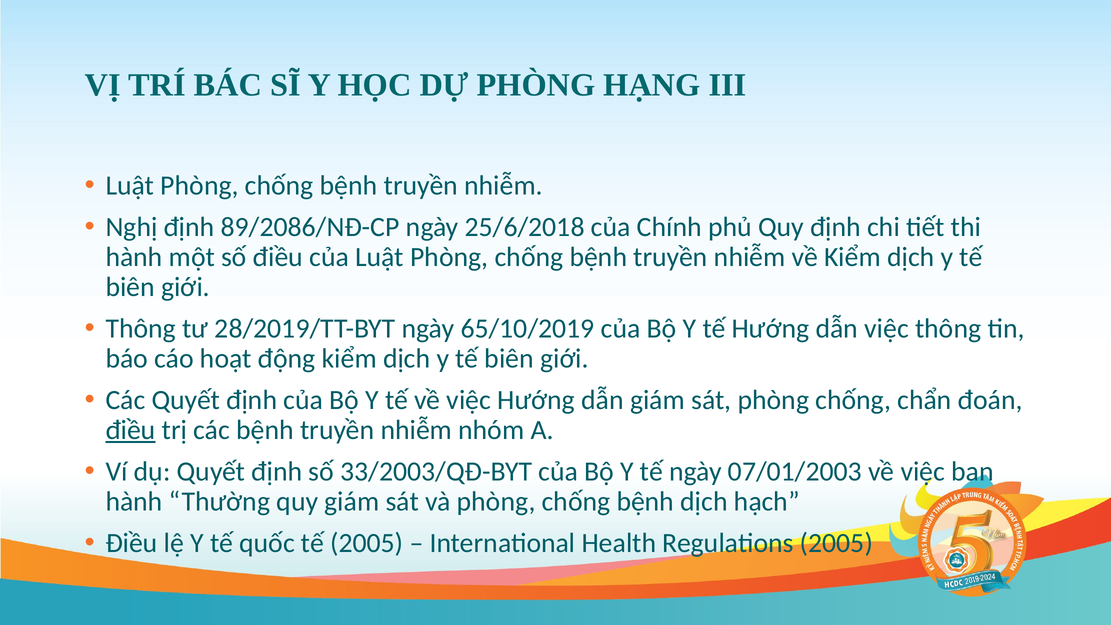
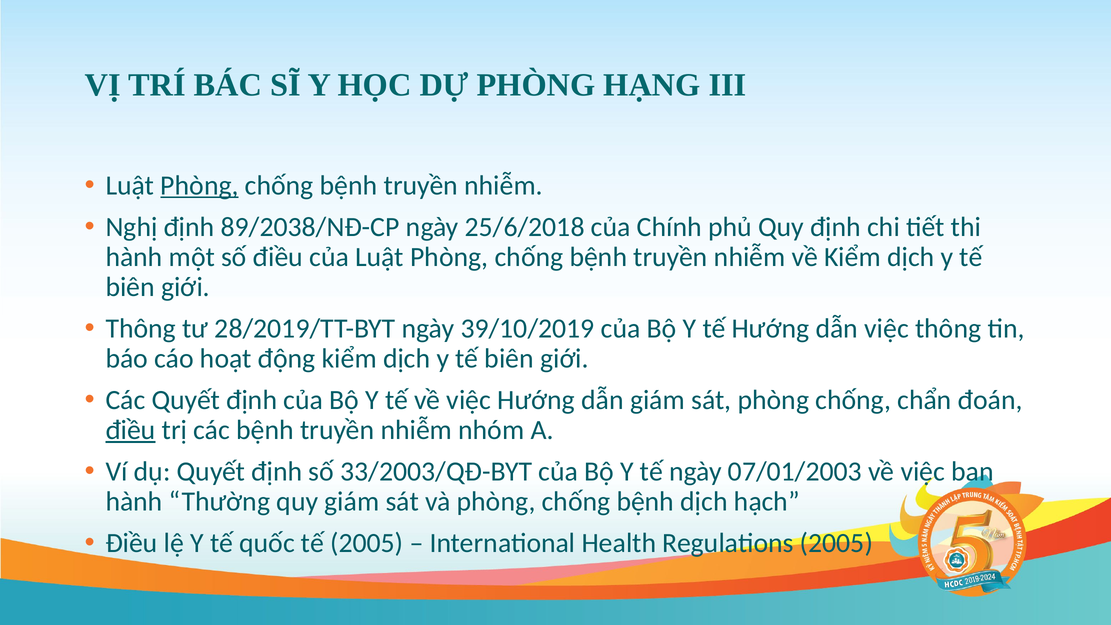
Phòng at (199, 185) underline: none -> present
89/2086/NĐ-CP: 89/2086/NĐ-CP -> 89/2038/NĐ-CP
65/10/2019: 65/10/2019 -> 39/10/2019
